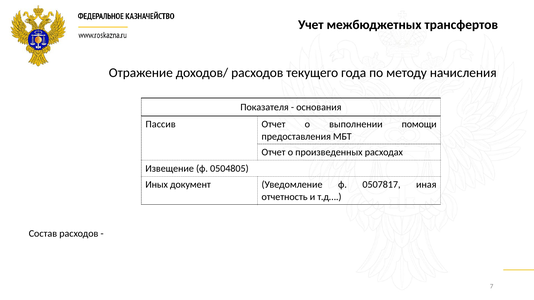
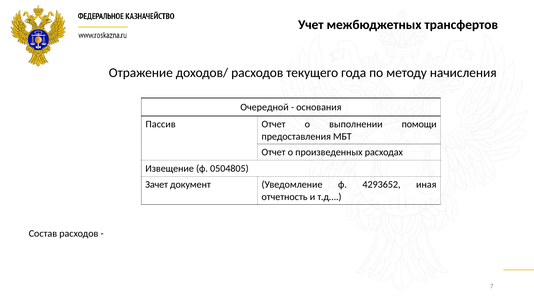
Показателя: Показателя -> Очередной
Иных: Иных -> Зачет
0507817: 0507817 -> 4293652
